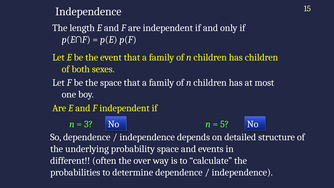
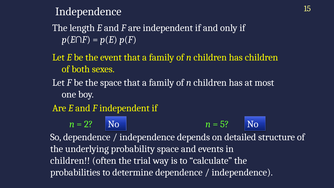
3: 3 -> 2
different at (70, 161): different -> children
over: over -> trial
